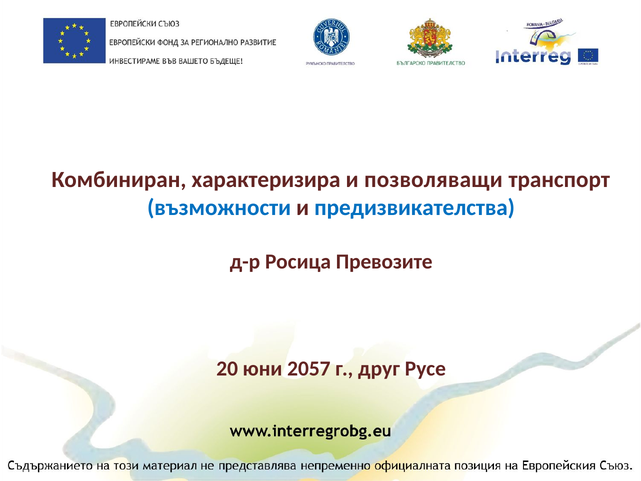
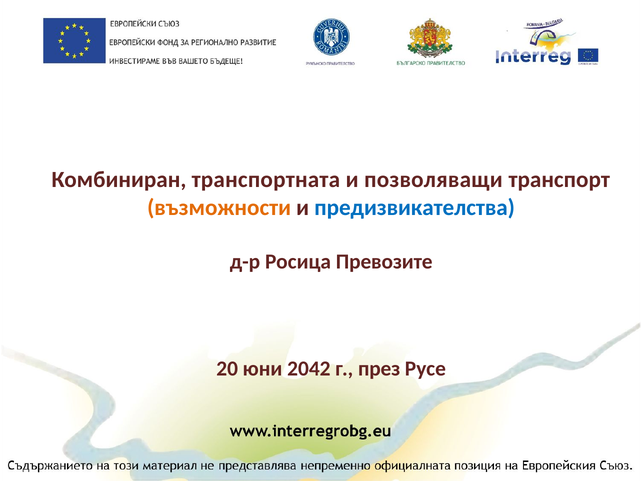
характеризира: характеризира -> транспортната
възможности colour: blue -> orange
2057: 2057 -> 2042
друг: друг -> през
